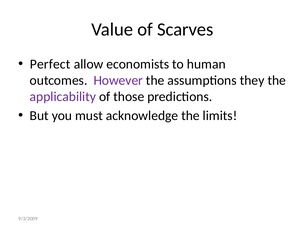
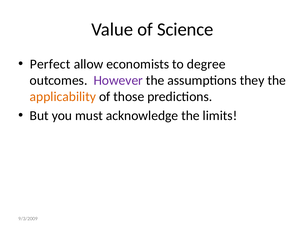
Scarves: Scarves -> Science
human: human -> degree
applicability colour: purple -> orange
